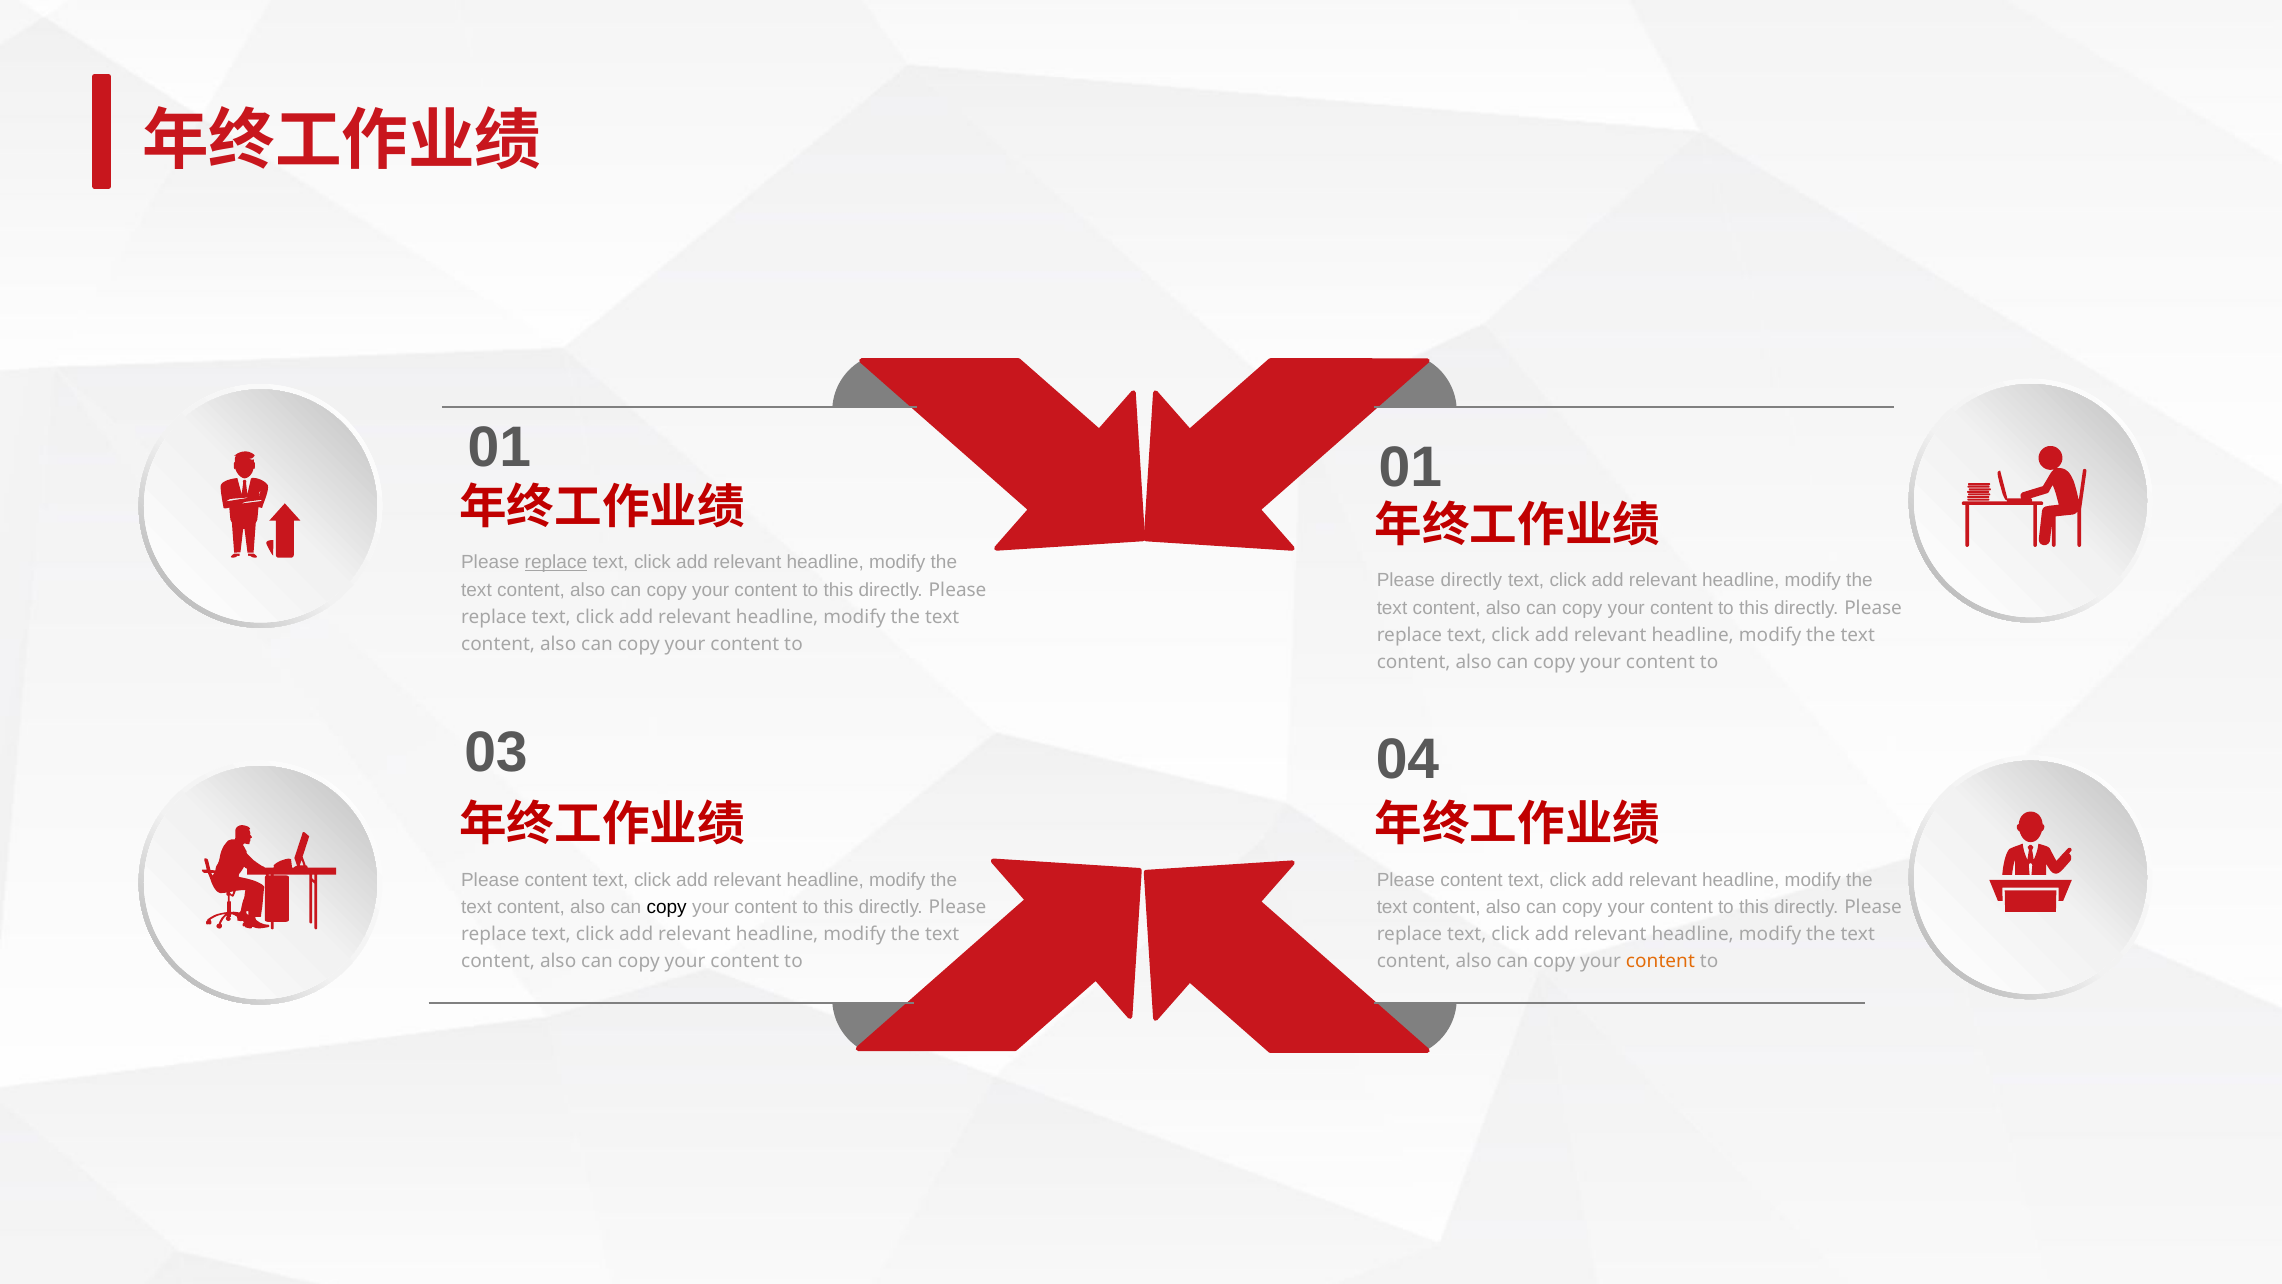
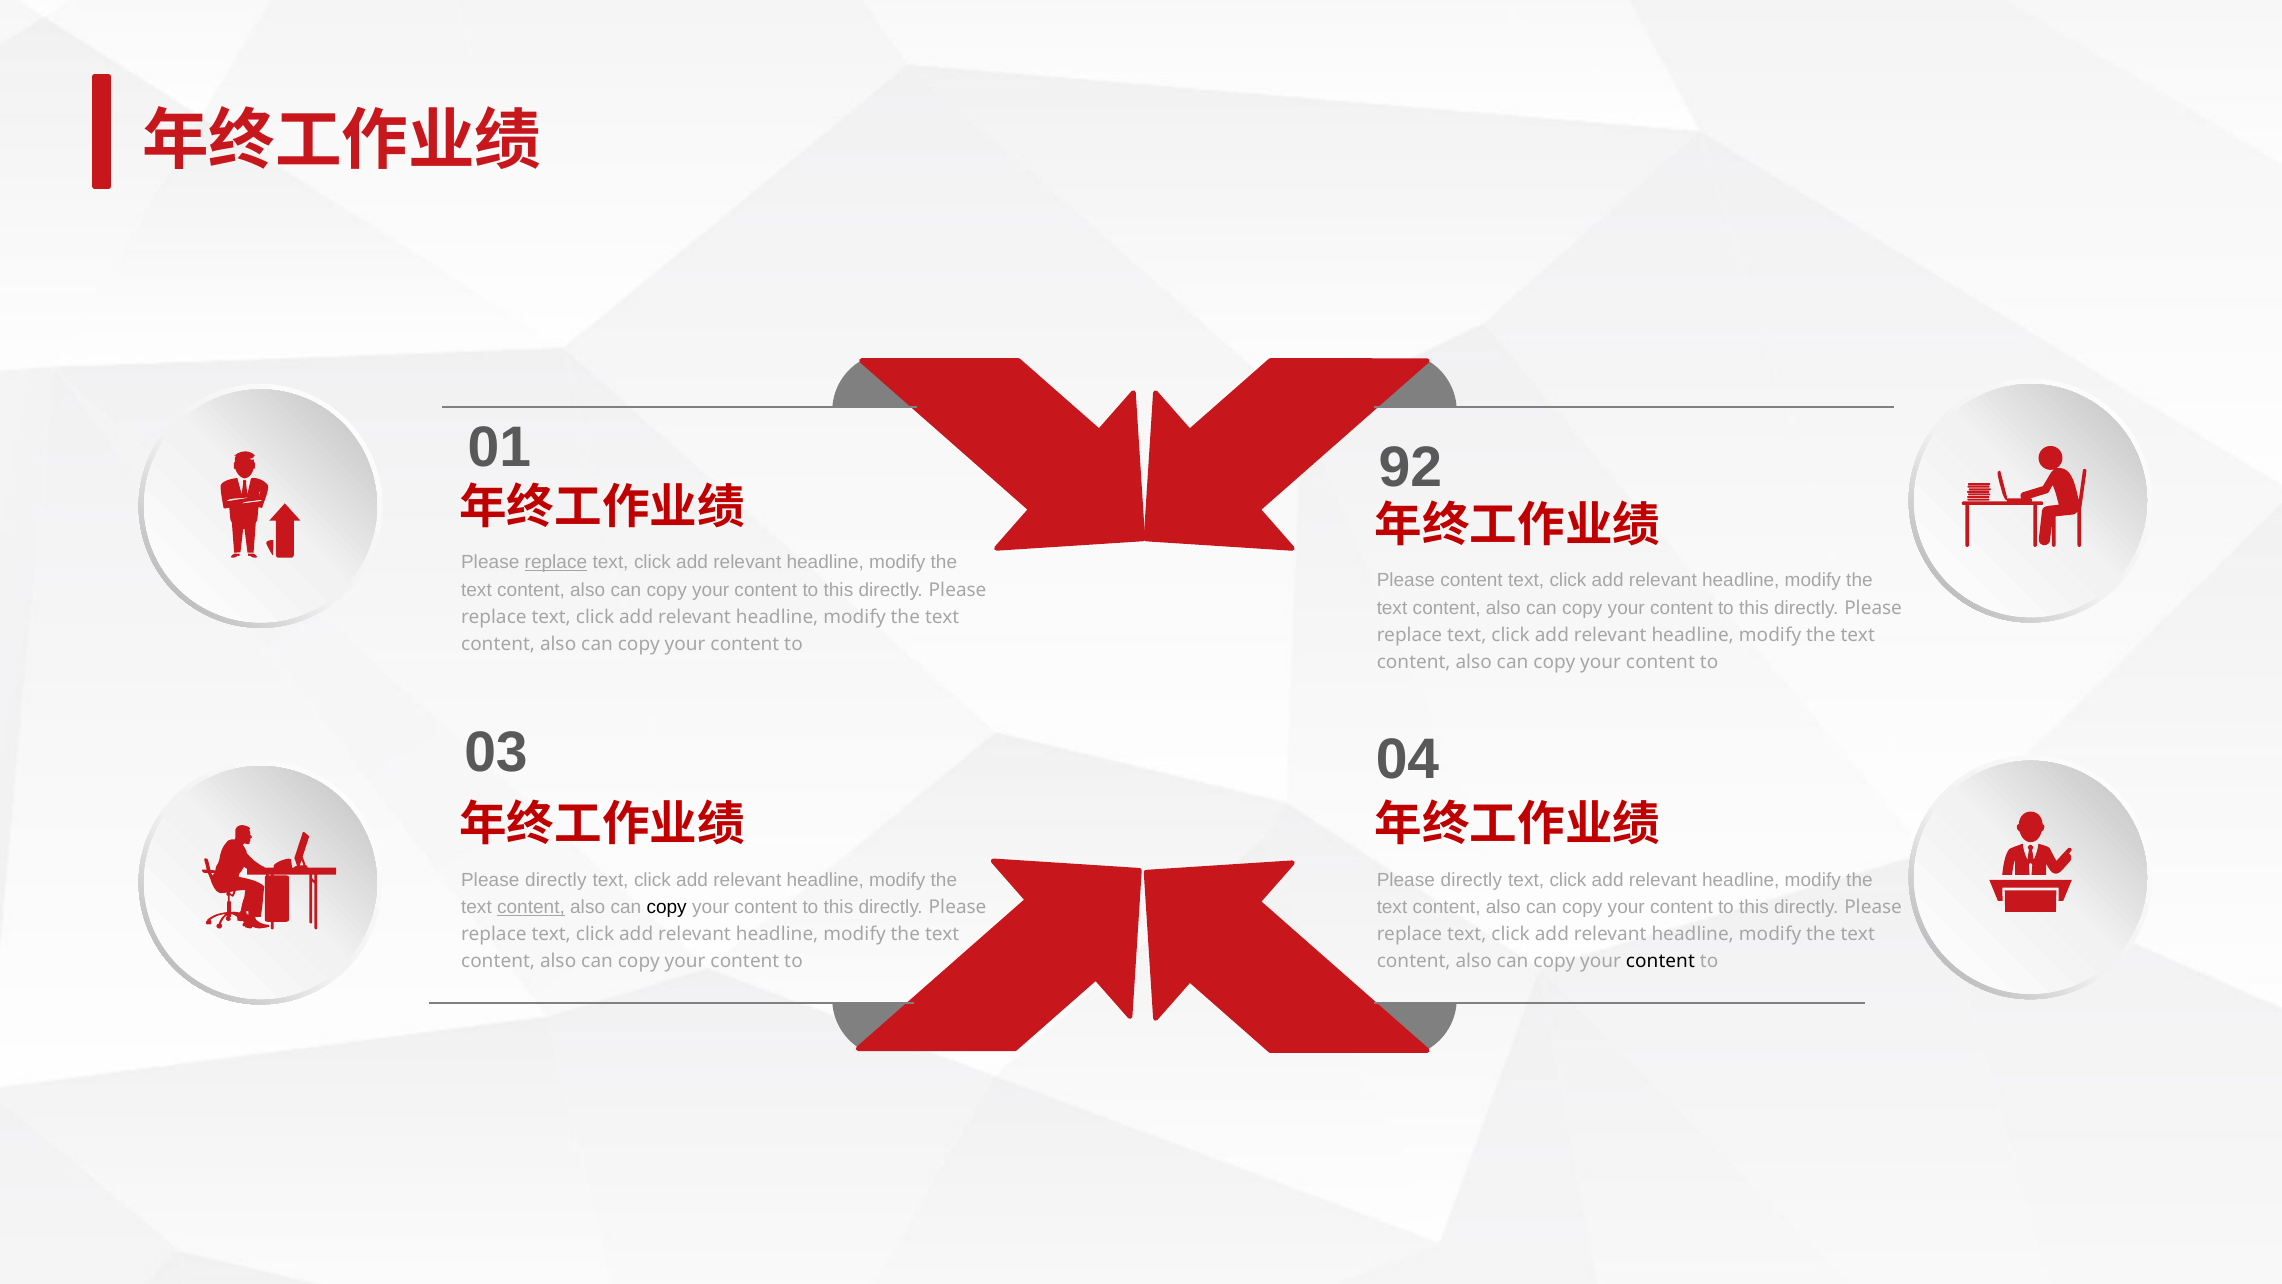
01 at (1410, 467): 01 -> 92
Please directly: directly -> content
content at (556, 880): content -> directly
content at (1471, 880): content -> directly
content at (531, 907) underline: none -> present
content at (1660, 961) colour: orange -> black
